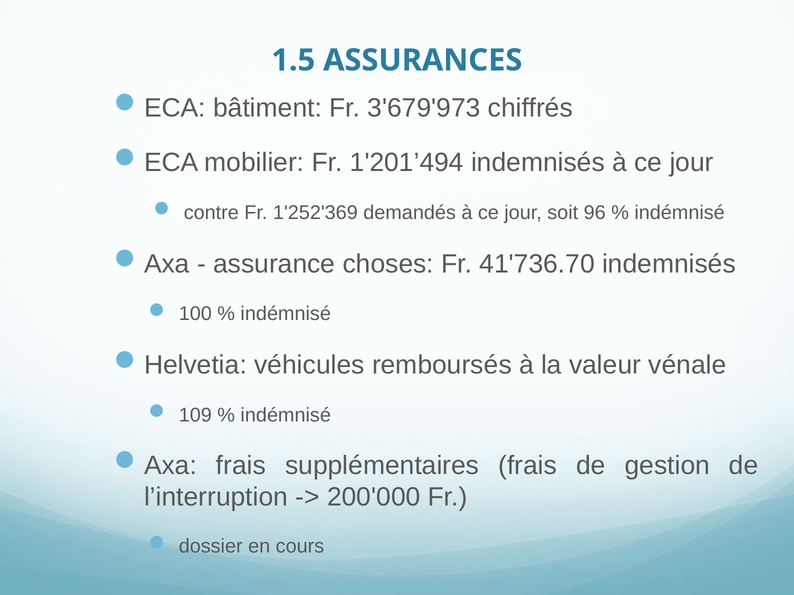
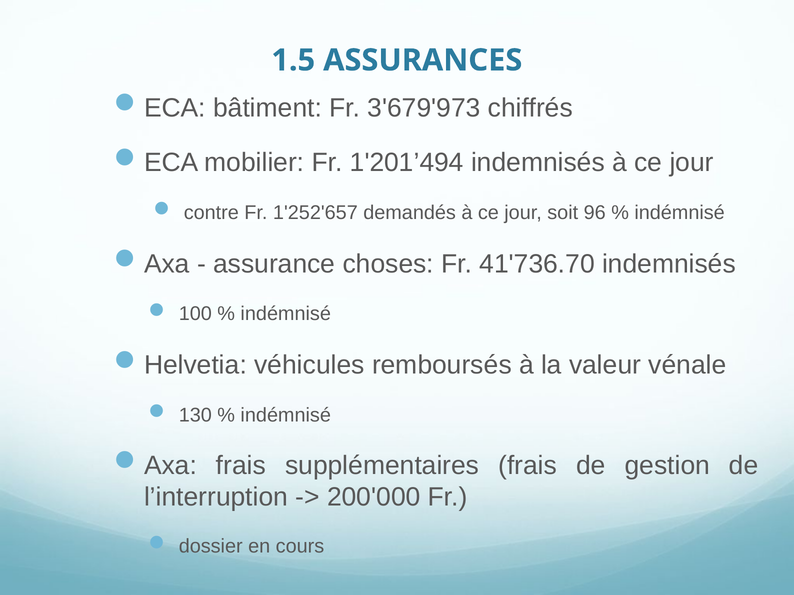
1'252'369: 1'252'369 -> 1'252'657
109: 109 -> 130
